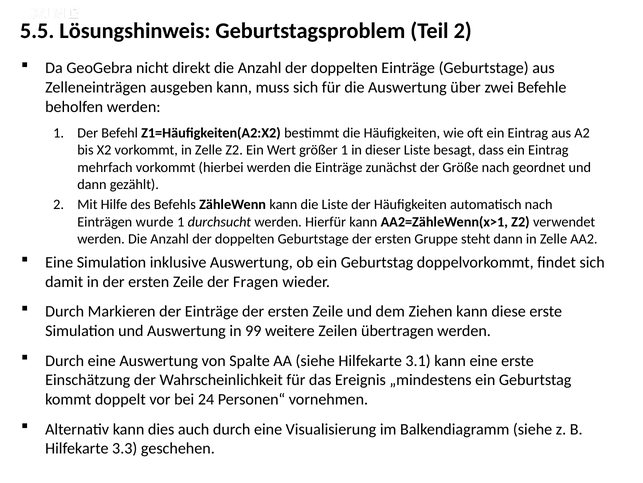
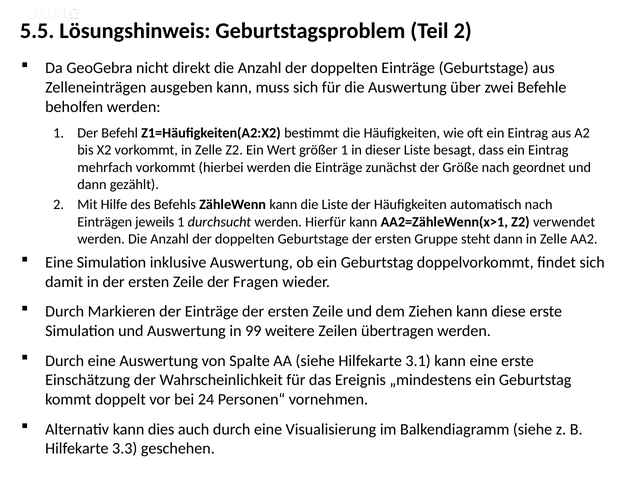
wurde: wurde -> jeweils
